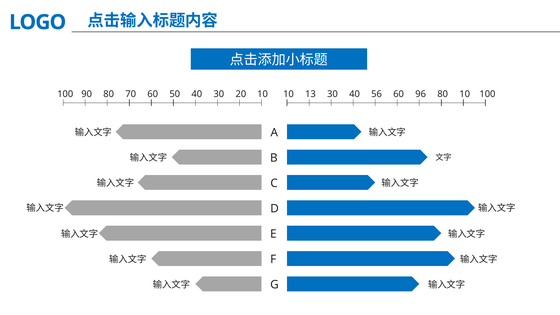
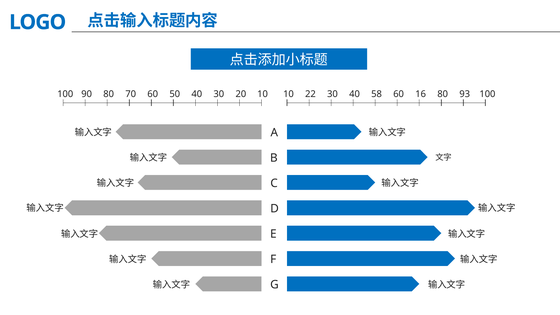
13: 13 -> 22
56: 56 -> 58
96: 96 -> 16
80 10: 10 -> 93
